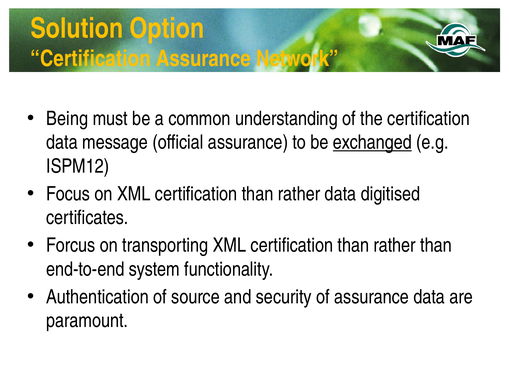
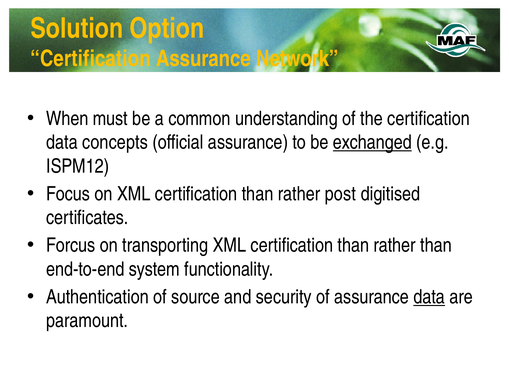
Being: Being -> When
message: message -> concepts
rather data: data -> post
data at (429, 297) underline: none -> present
